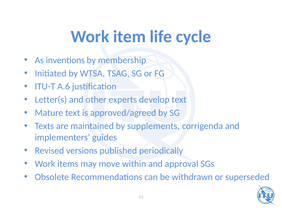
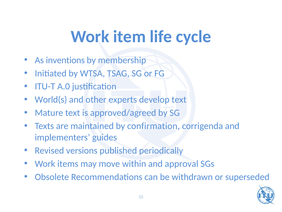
A.6: A.6 -> A.0
Letter(s: Letter(s -> World(s
supplements: supplements -> confirmation
